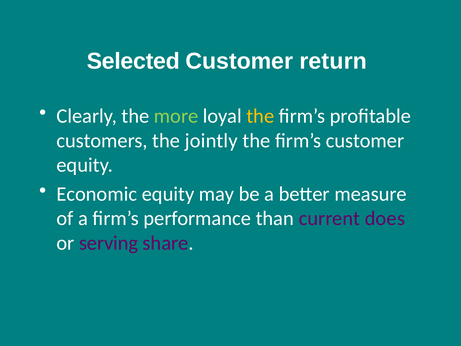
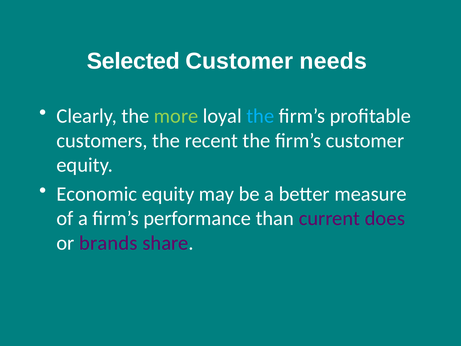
return: return -> needs
the at (260, 116) colour: yellow -> light blue
jointly: jointly -> recent
serving: serving -> brands
